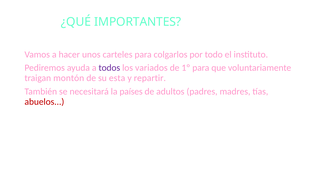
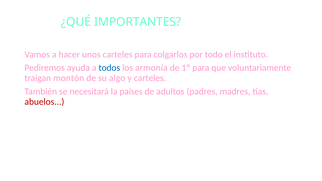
todos colour: purple -> blue
variados: variados -> armonía
esta: esta -> algo
y repartir: repartir -> carteles
